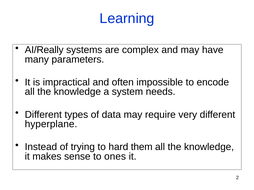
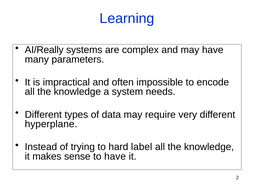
them: them -> label
to ones: ones -> have
